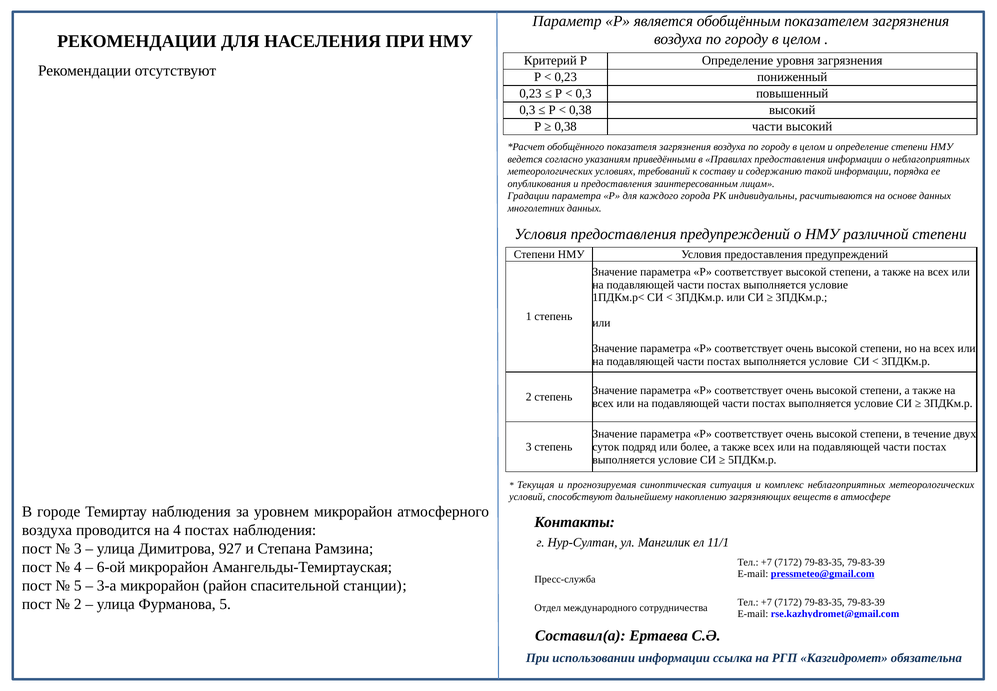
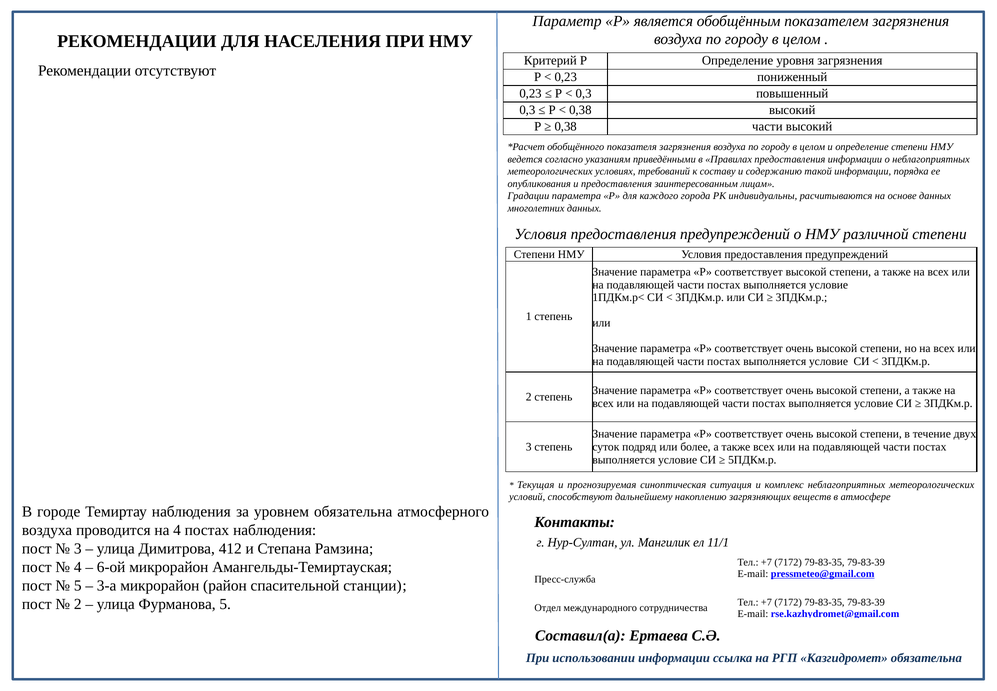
уровнем микрорайон: микрорайон -> обязательна
927: 927 -> 412
